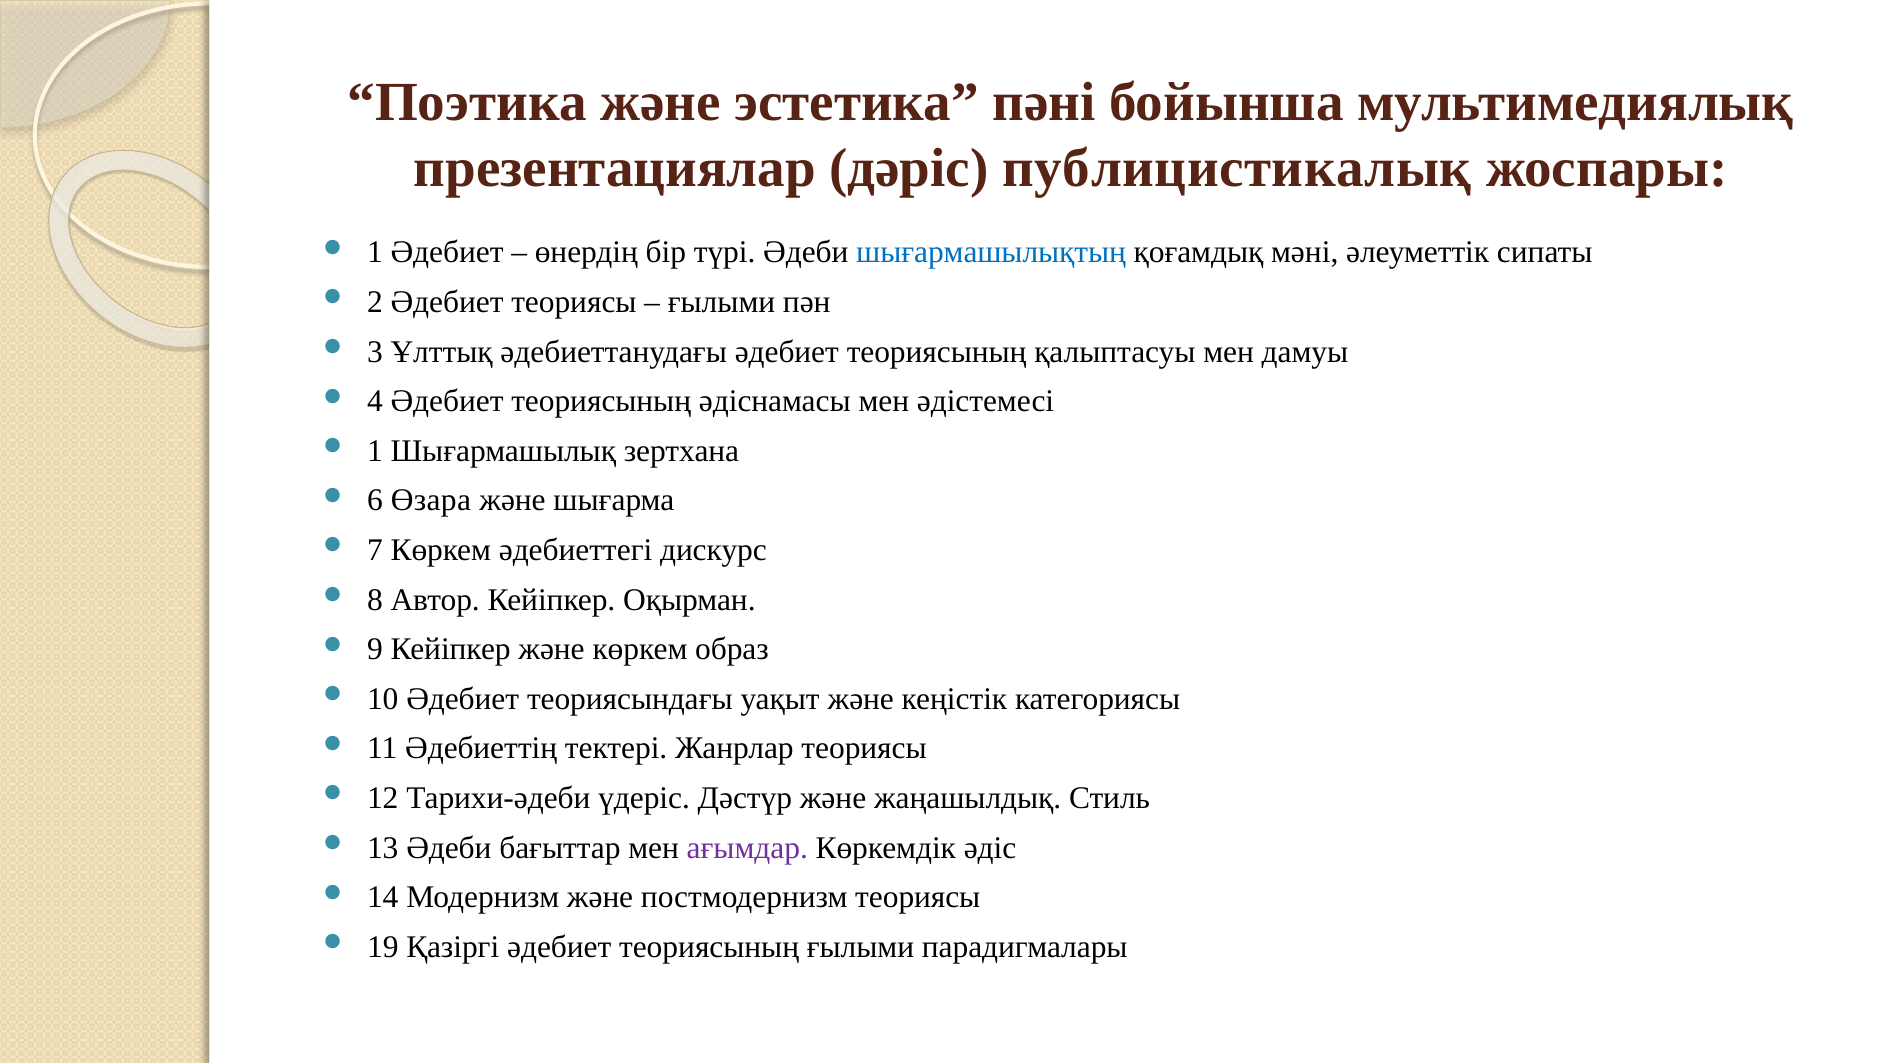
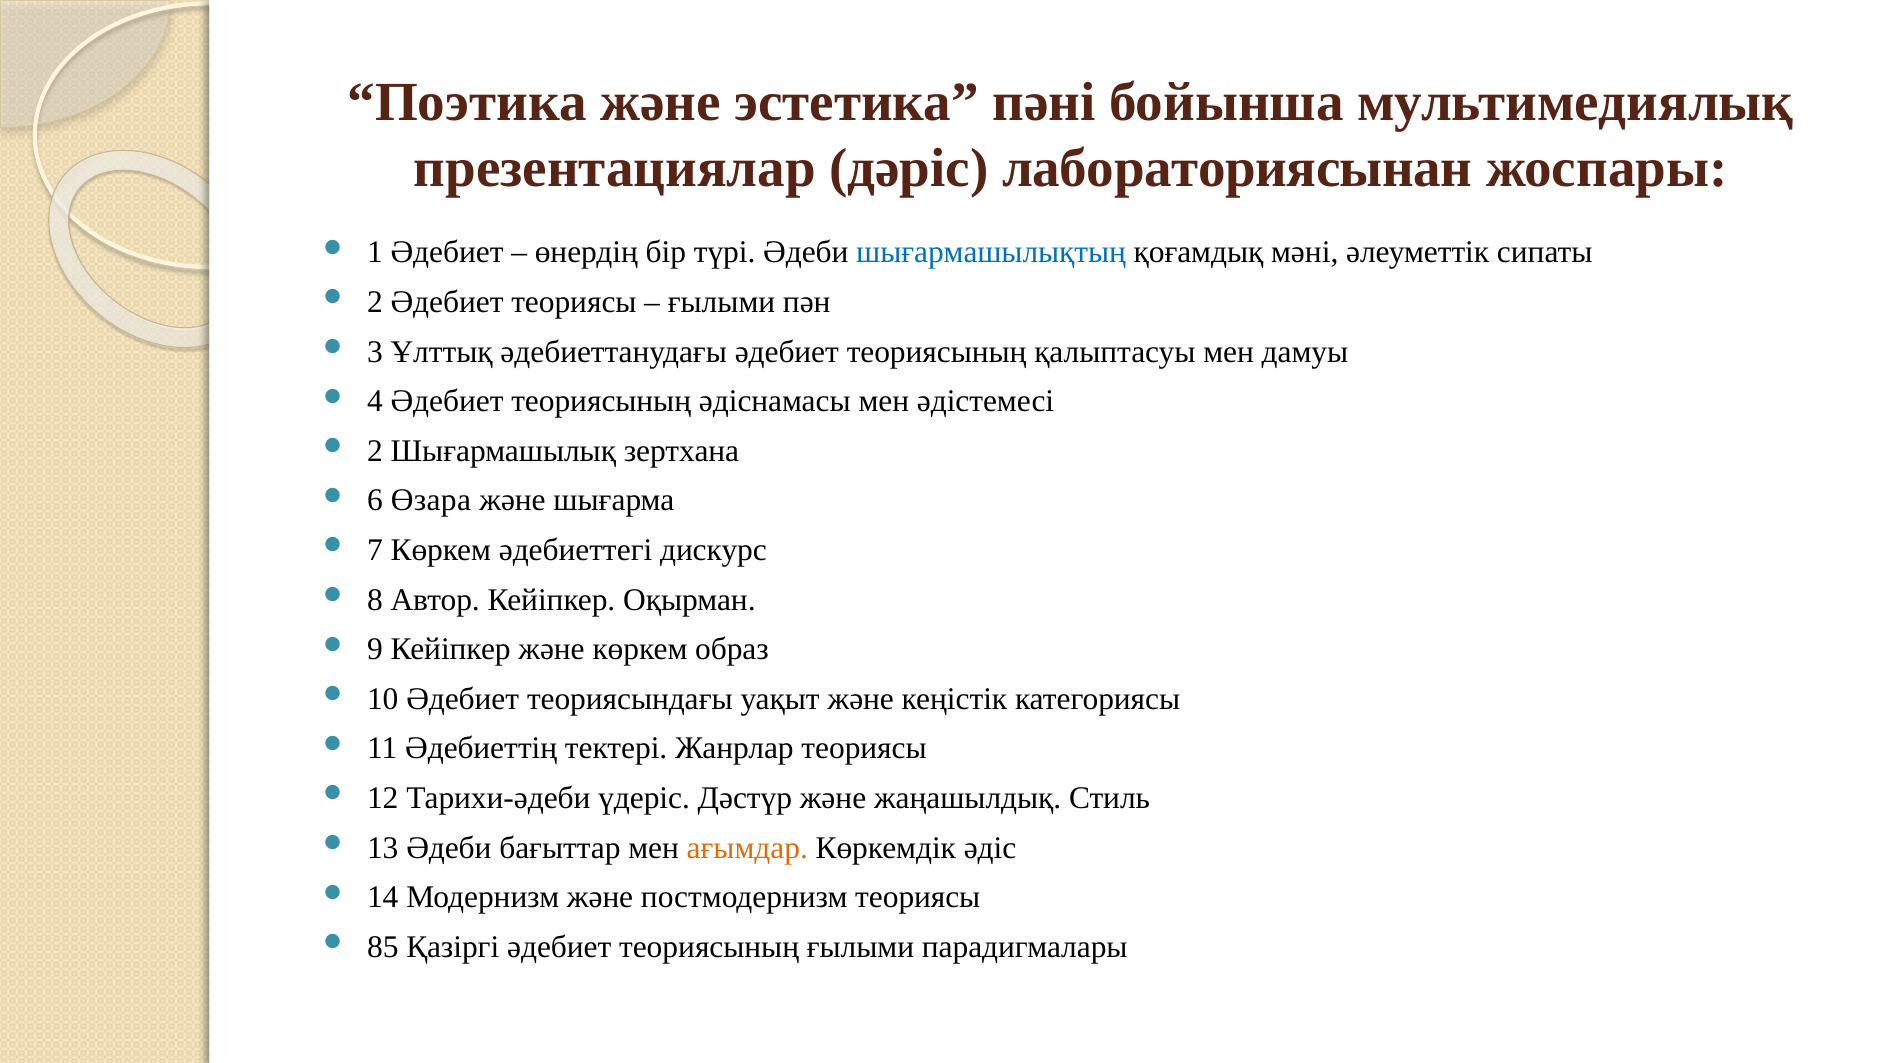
публицистикалық: публицистикалық -> лабораториясынан
1 at (375, 451): 1 -> 2
ағымдар colour: purple -> orange
19: 19 -> 85
